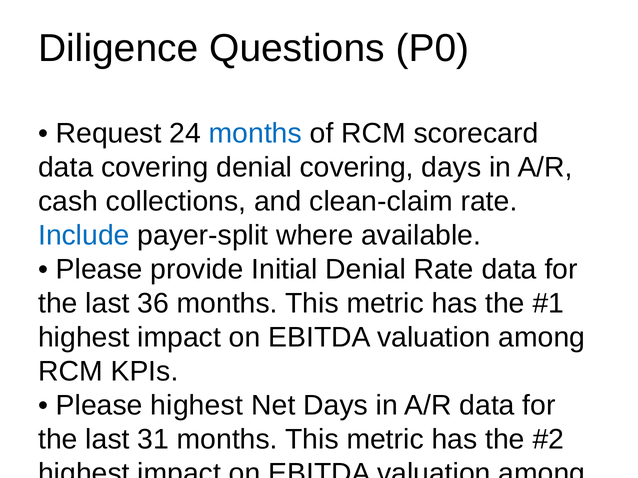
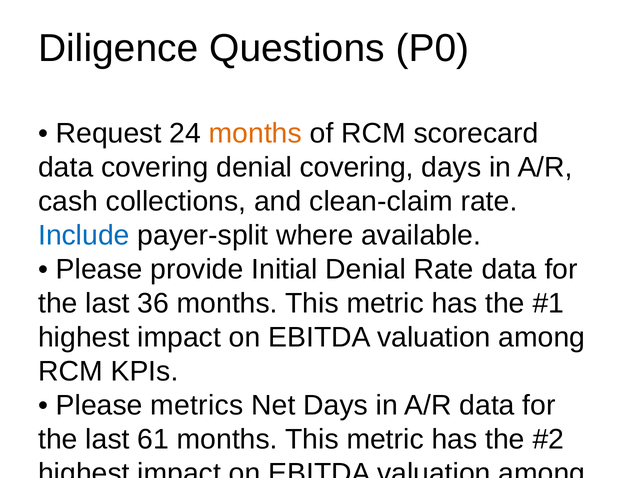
months at (255, 134) colour: blue -> orange
Please highest: highest -> metrics
31: 31 -> 61
